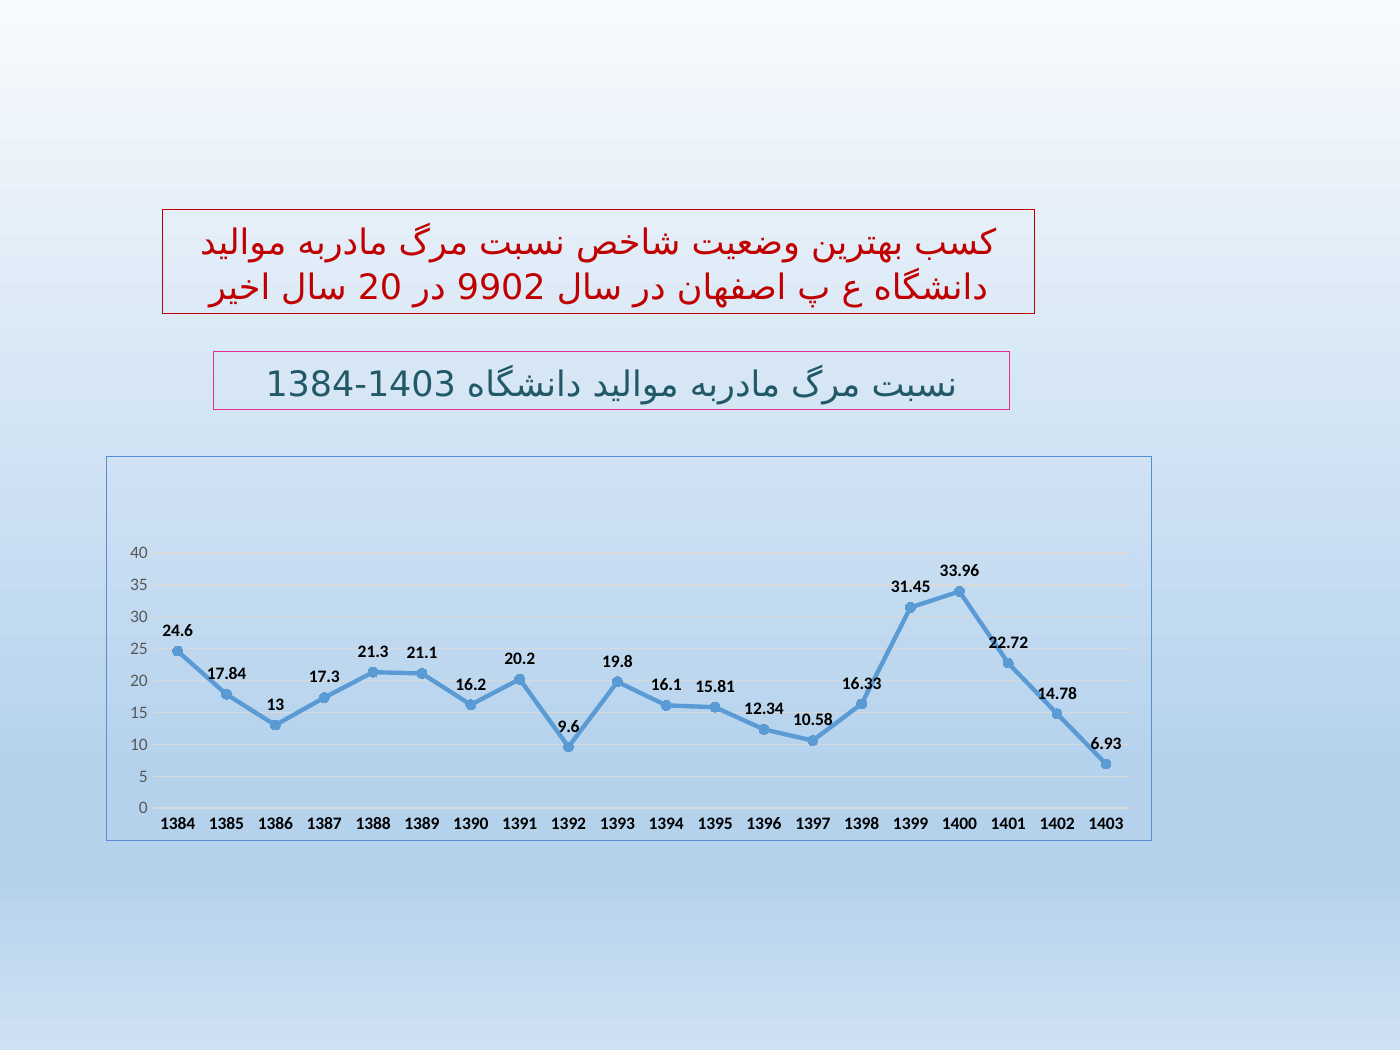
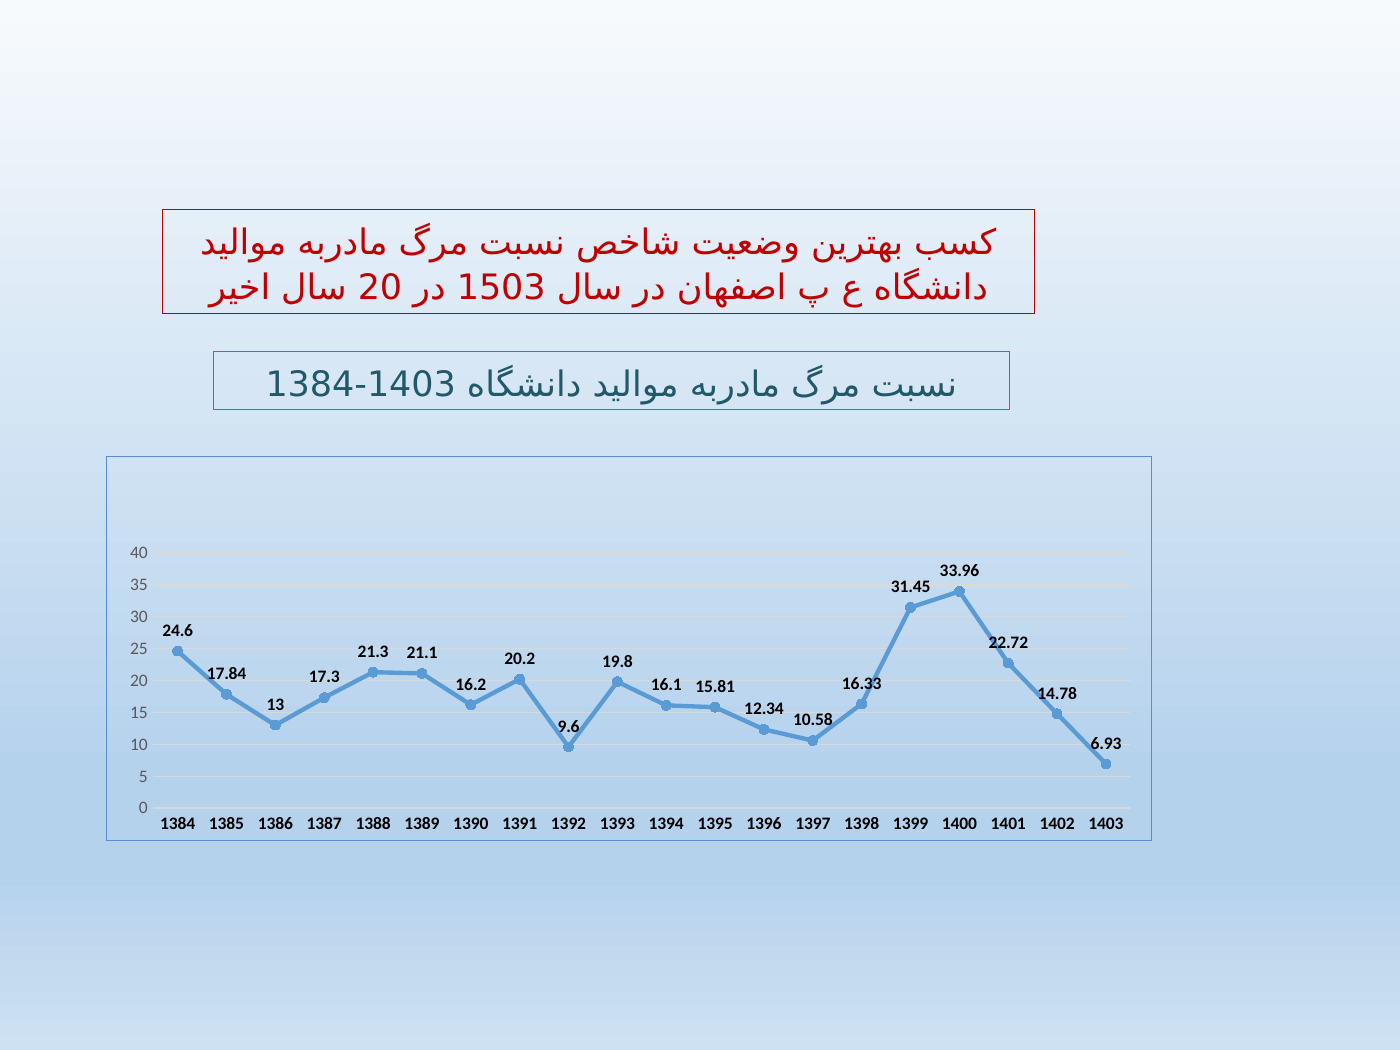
9902: 9902 -> 1503
